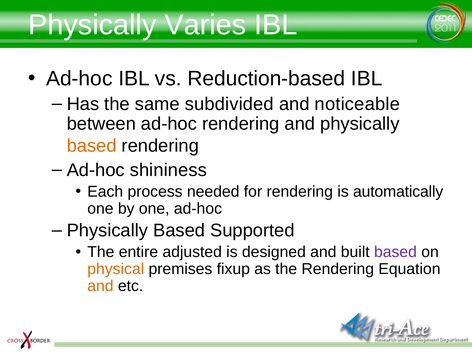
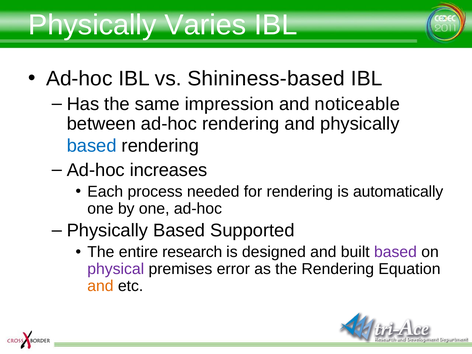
Reduction-based: Reduction-based -> Shininess-based
subdivided: subdivided -> impression
based at (92, 146) colour: orange -> blue
shininess: shininess -> increases
adjusted: adjusted -> research
physical colour: orange -> purple
fixup: fixup -> error
